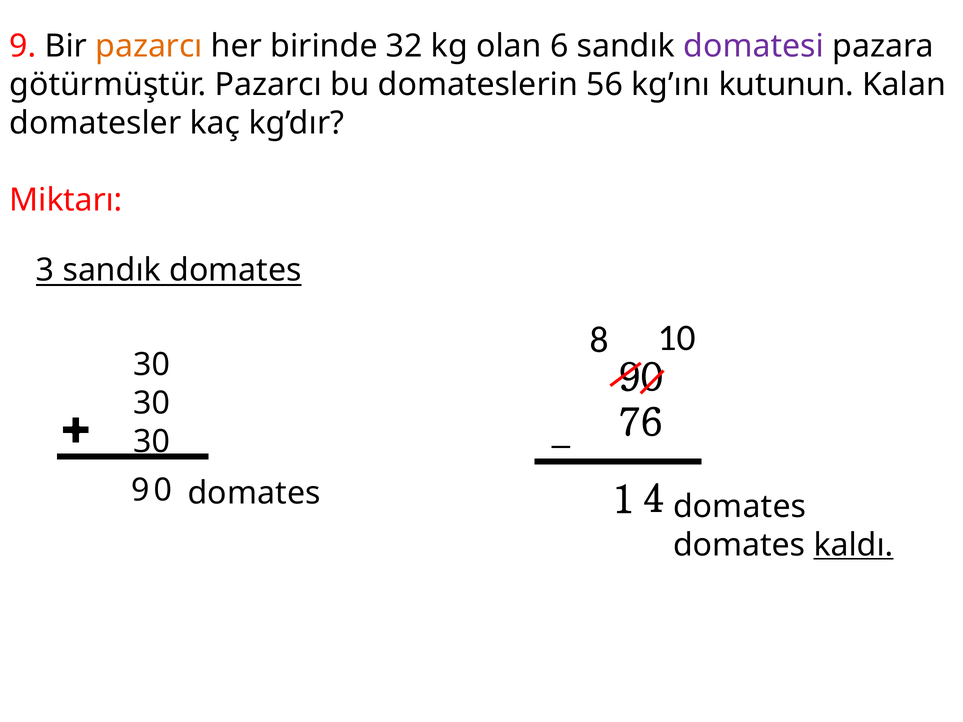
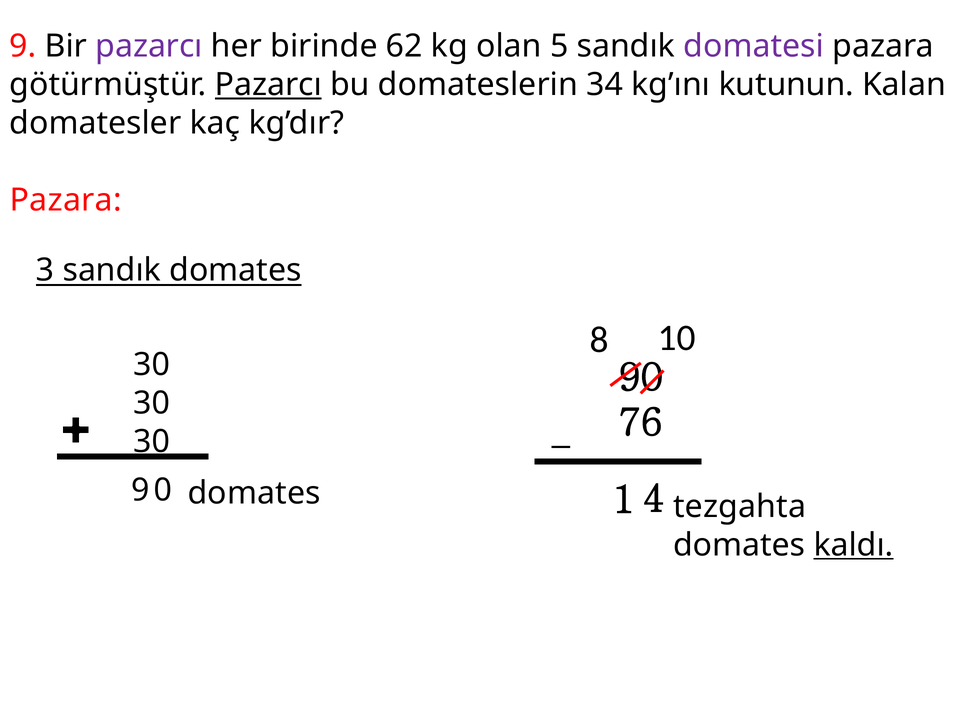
pazarcı at (149, 46) colour: orange -> purple
32: 32 -> 62
6: 6 -> 5
Pazarcı at (268, 85) underline: none -> present
56: 56 -> 34
Miktarı at (66, 200): Miktarı -> Pazara
domates at (740, 507): domates -> tezgahta
